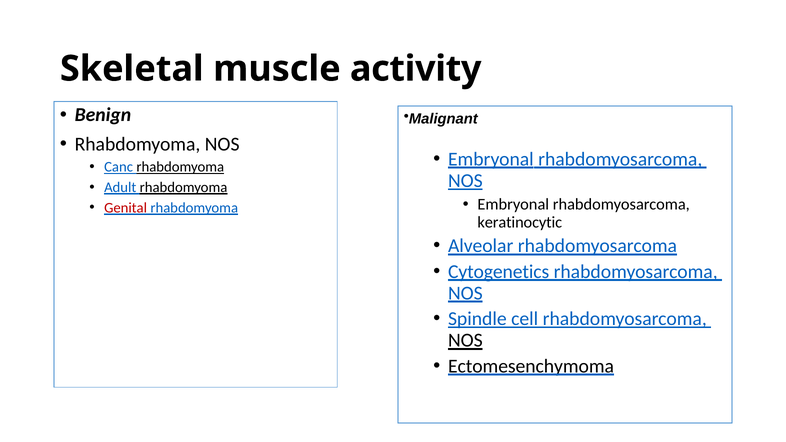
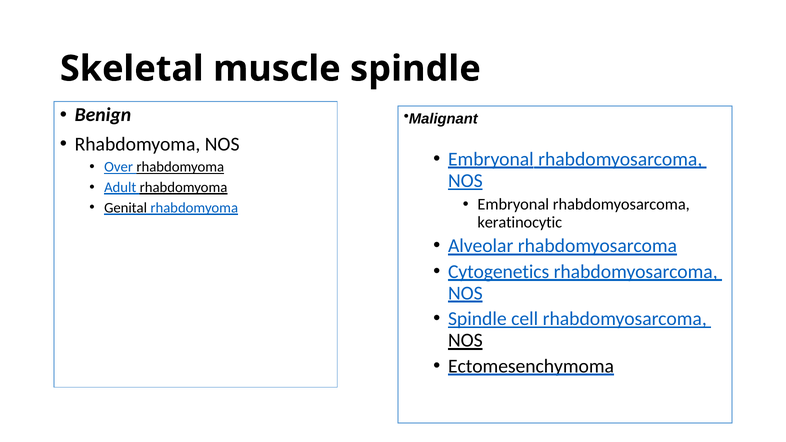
muscle activity: activity -> spindle
Canc: Canc -> Over
Genital colour: red -> black
